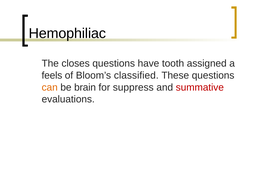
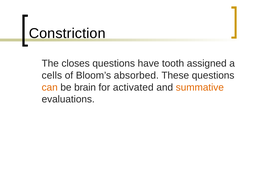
Hemophiliac: Hemophiliac -> Constriction
feels: feels -> cells
classified: classified -> absorbed
suppress: suppress -> activated
summative colour: red -> orange
